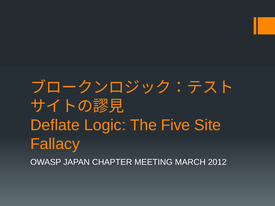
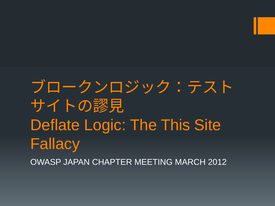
Five: Five -> This
